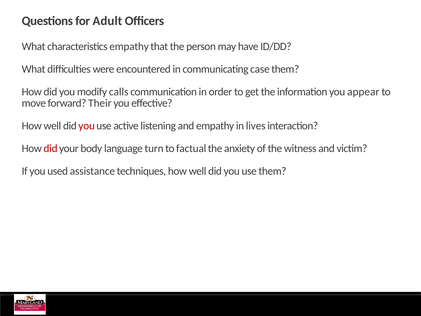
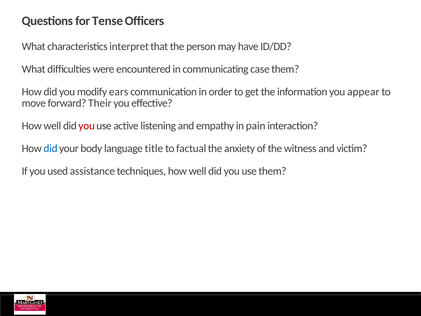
Adult: Adult -> Tense
characteristics empathy: empathy -> interpret
calls: calls -> ears
lives: lives -> pain
did at (51, 148) colour: red -> blue
turn: turn -> title
